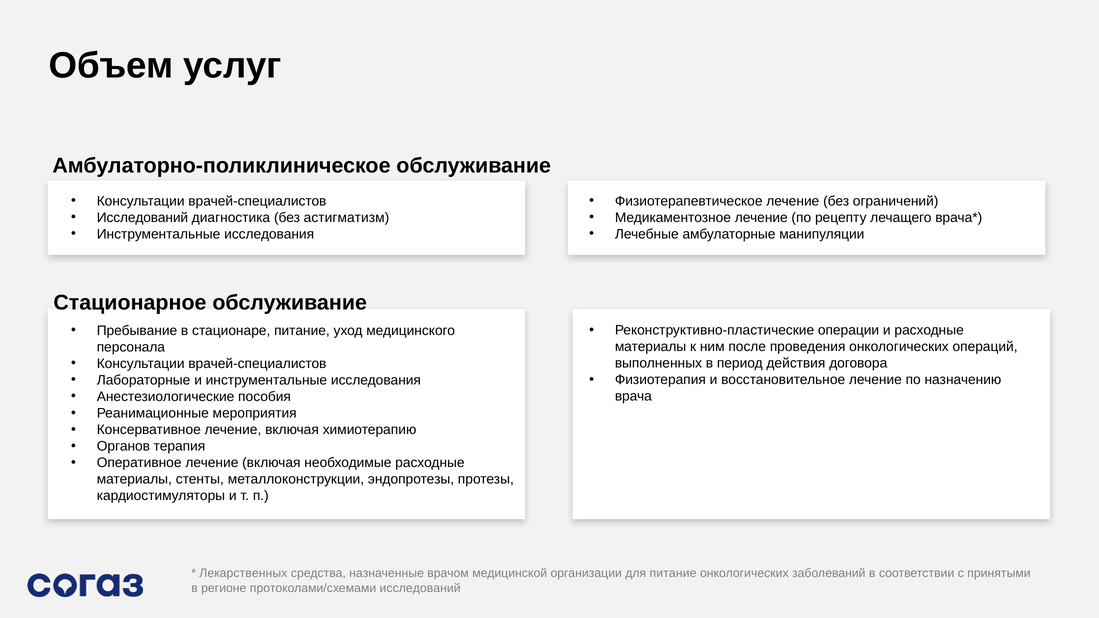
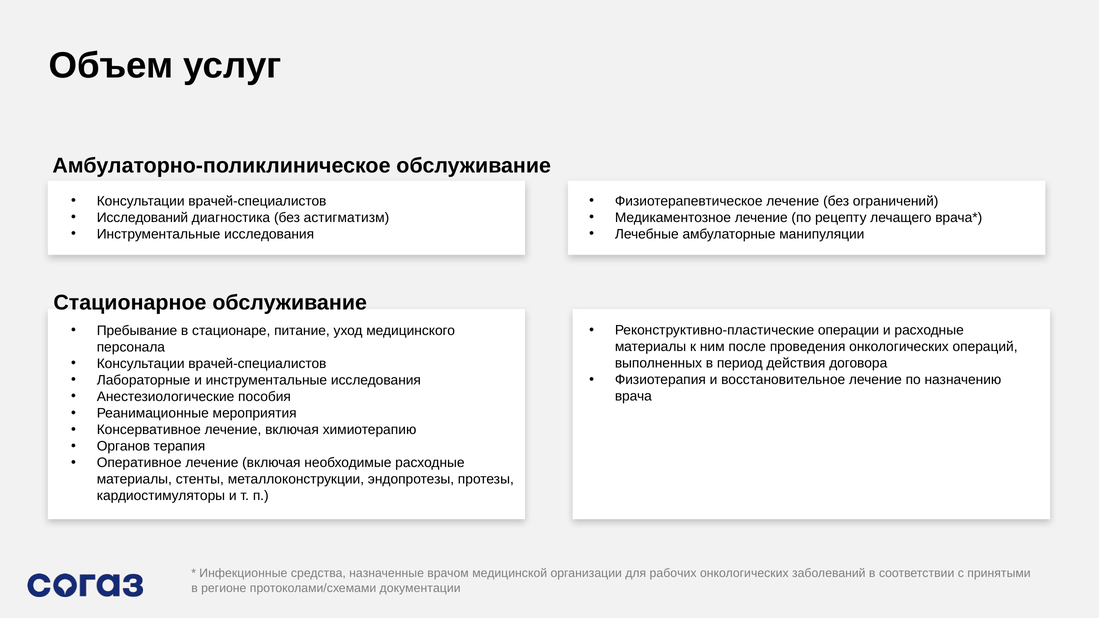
Лекарственных: Лекарственных -> Инфекционные
для питание: питание -> рабочих
протоколами/схемами исследований: исследований -> документации
